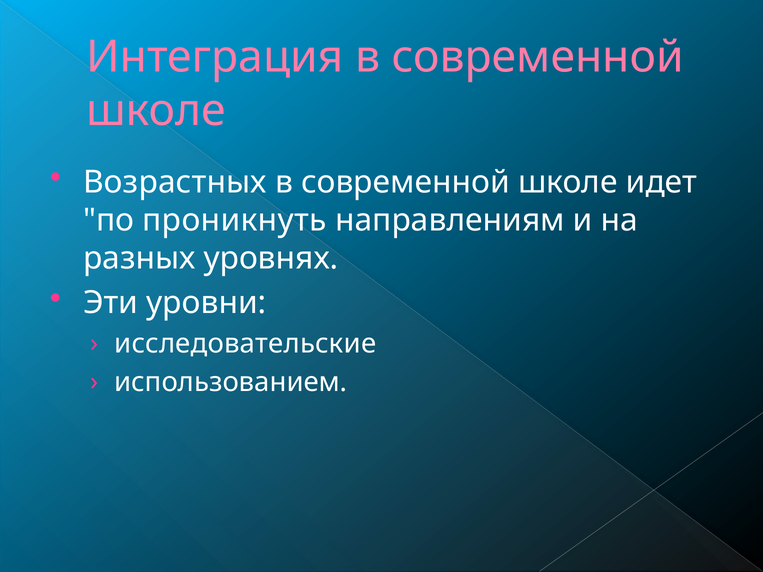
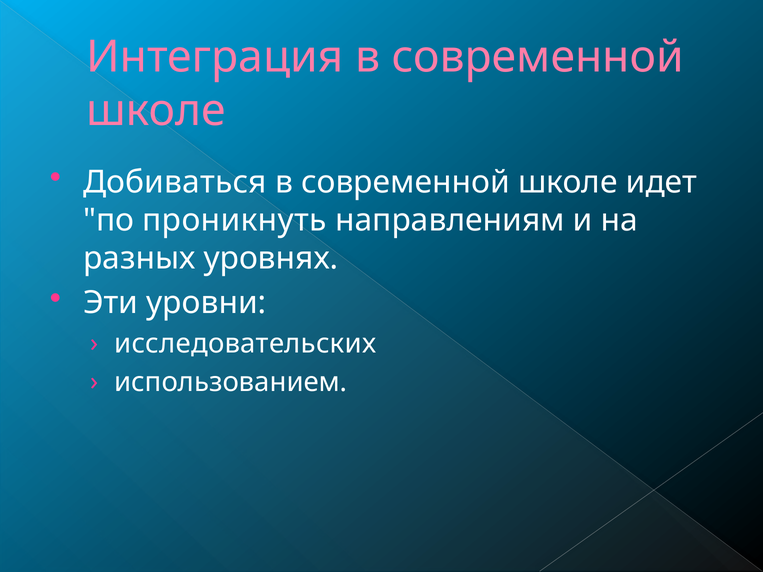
Возрастных: Возрастных -> Добиваться
исследовательские: исследовательские -> исследовательских
